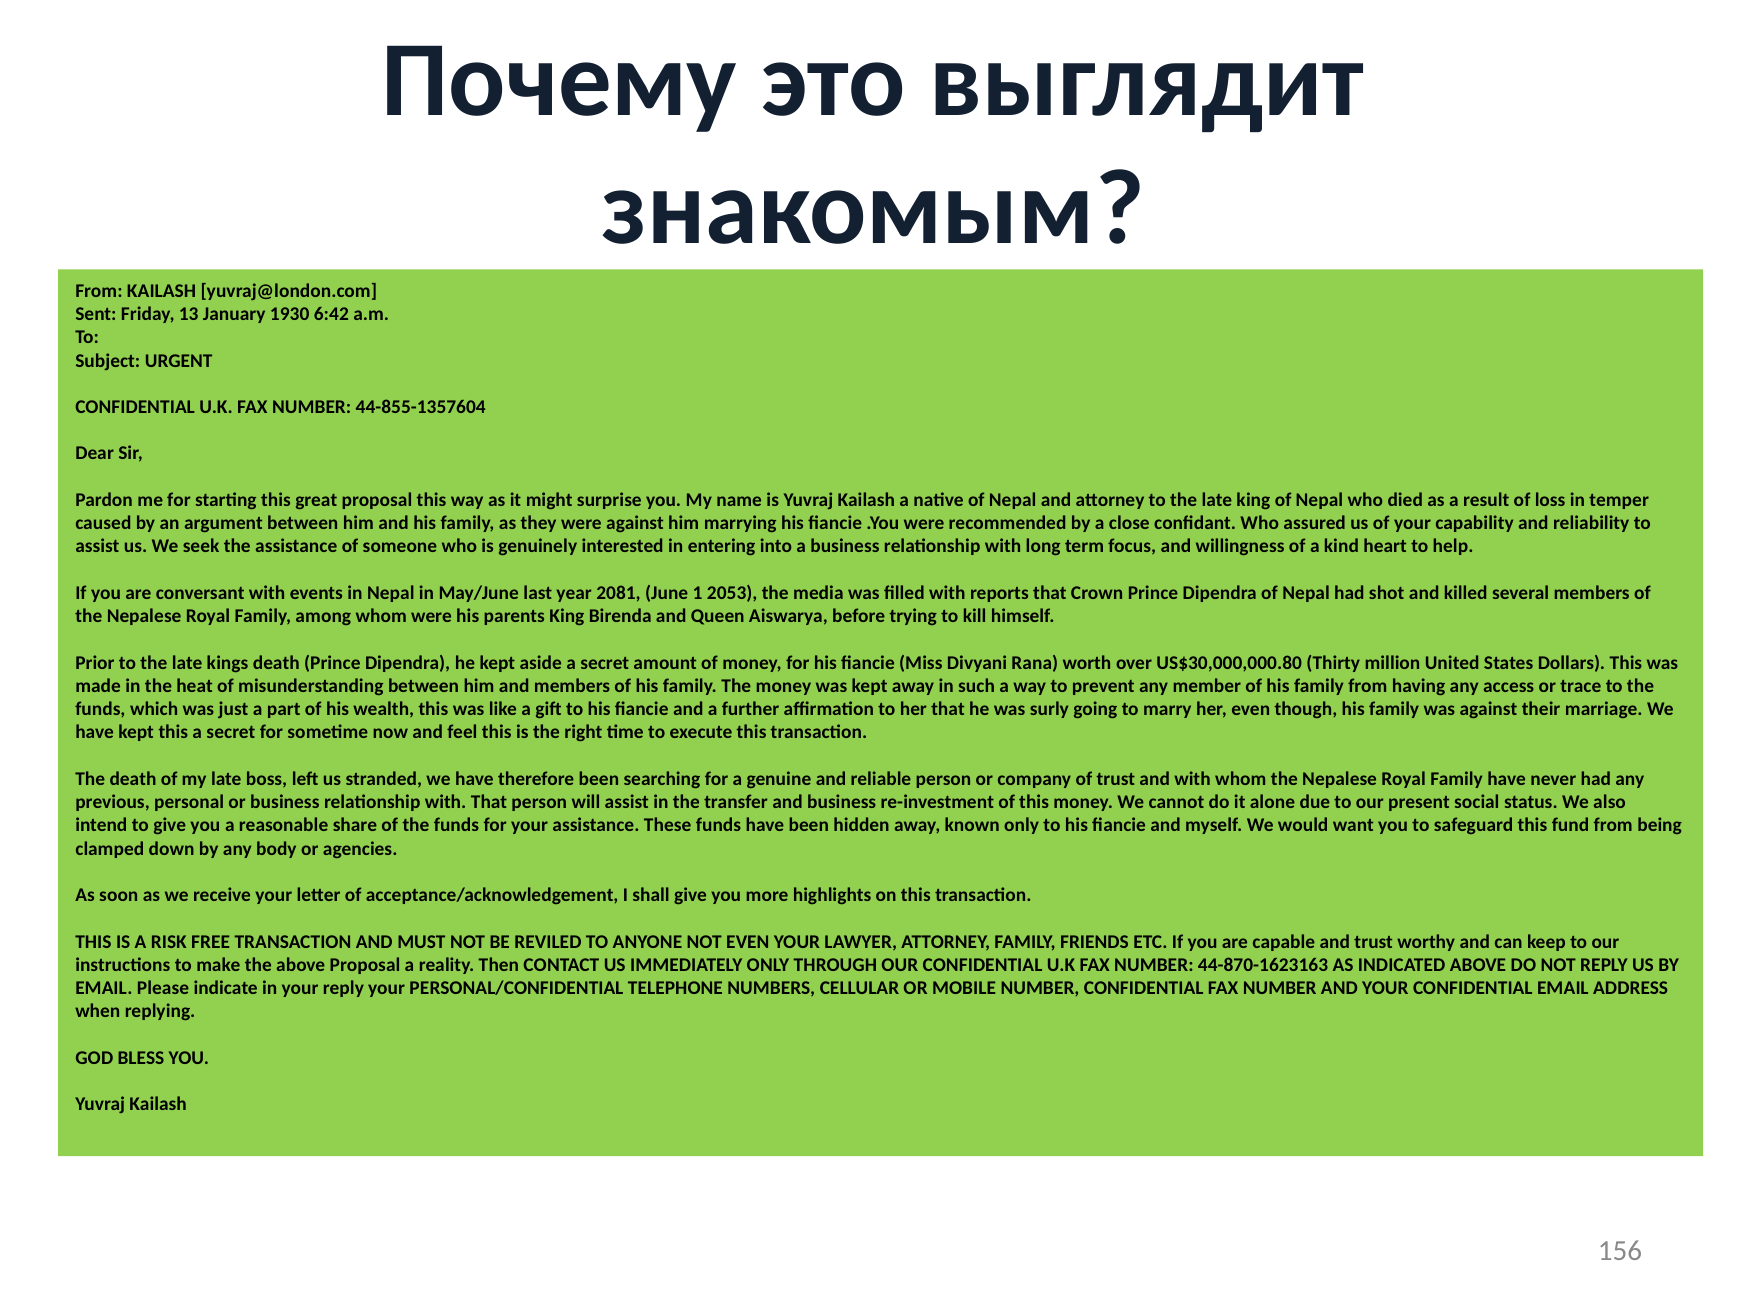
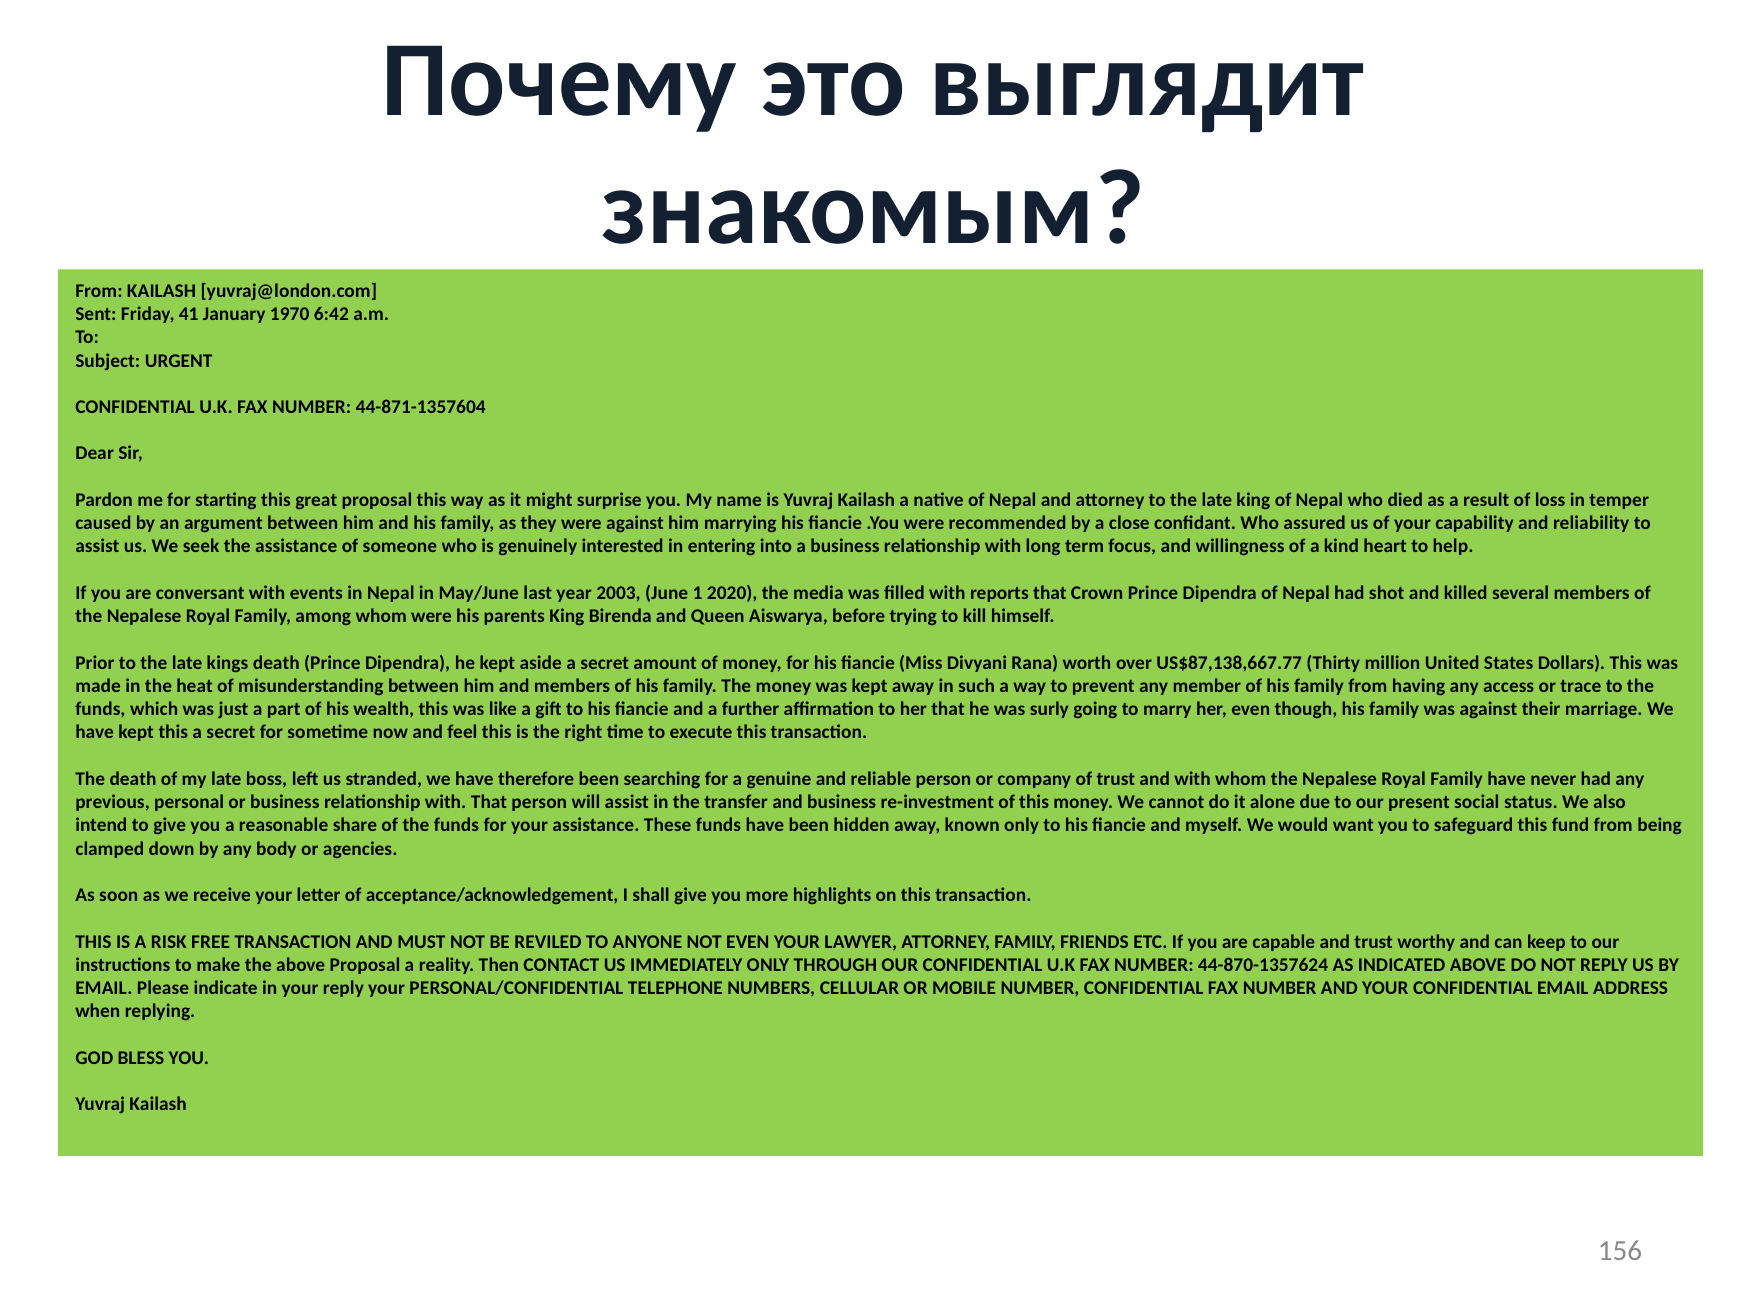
13: 13 -> 41
1930: 1930 -> 1970
44-855-1357604: 44-855-1357604 -> 44-871-1357604
2081: 2081 -> 2003
2053: 2053 -> 2020
US$30,000,000.80: US$30,000,000.80 -> US$87,138,667.77
44-870-1623163: 44-870-1623163 -> 44-870-1357624
